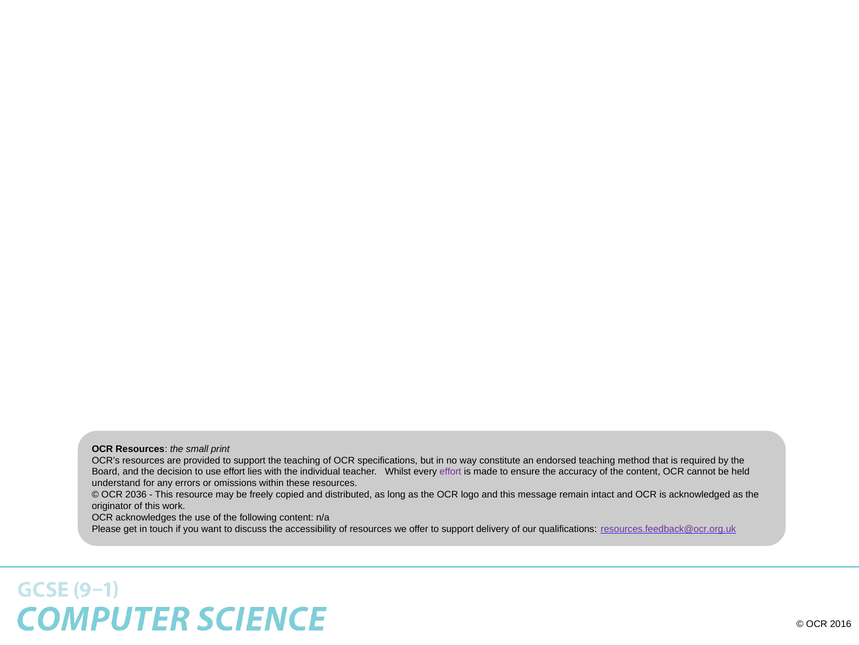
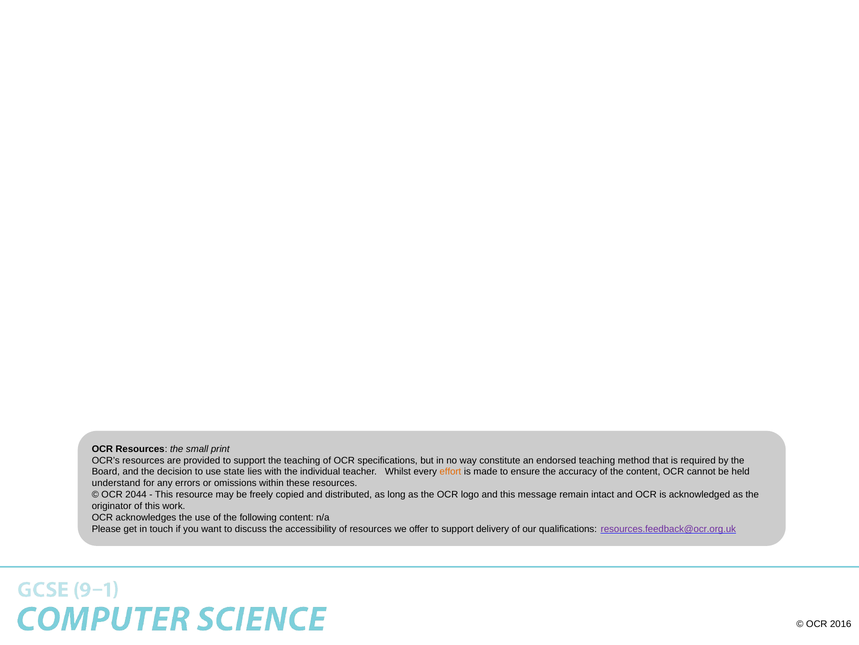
use effort: effort -> state
effort at (450, 471) colour: purple -> orange
2036: 2036 -> 2044
